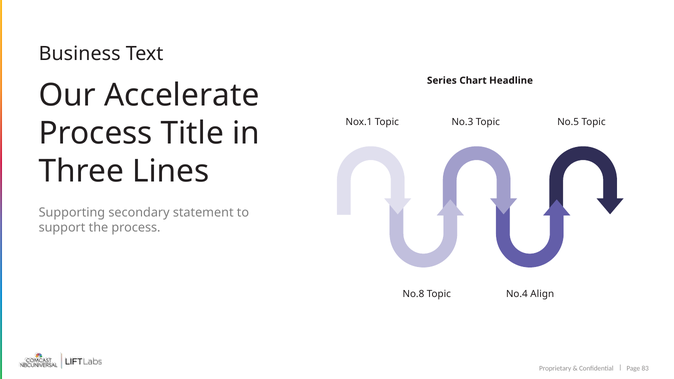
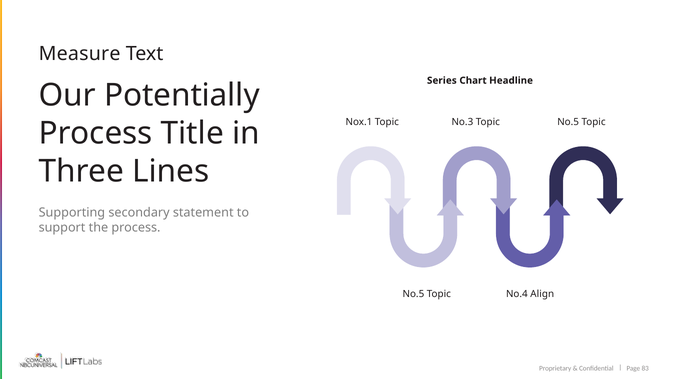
Business: Business -> Measure
Accelerate: Accelerate -> Potentially
No.8 at (413, 294): No.8 -> No.5
